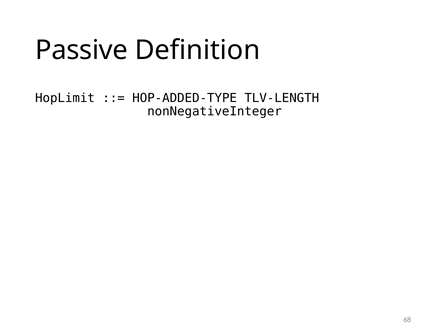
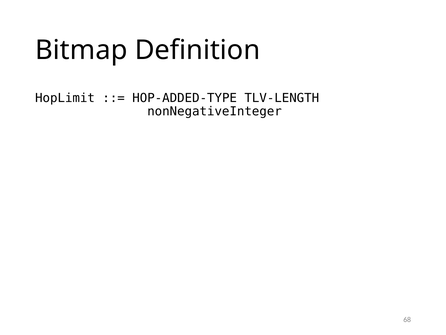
Passive: Passive -> Bitmap
